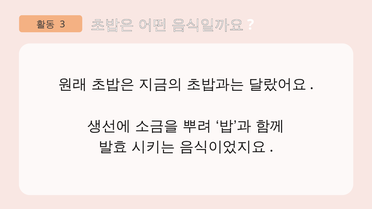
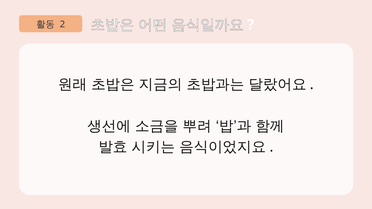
3: 3 -> 2
